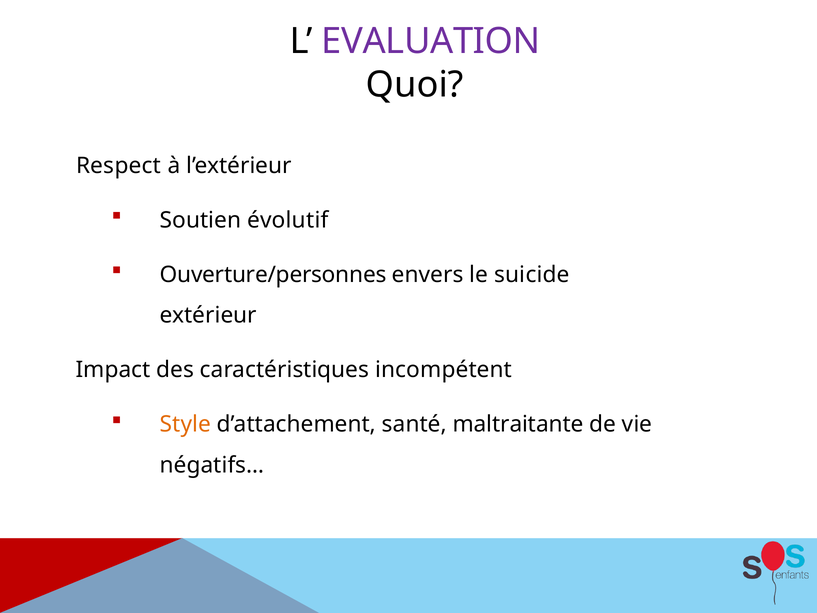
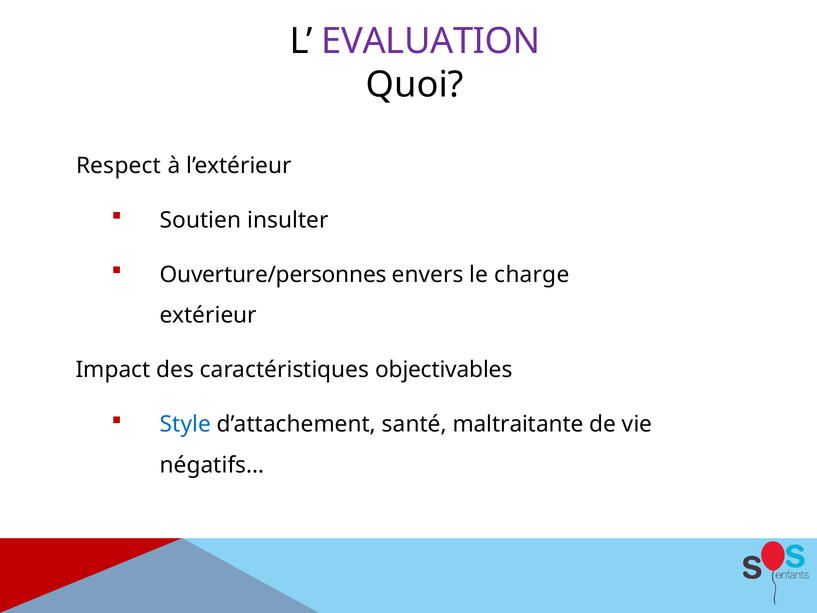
évolutif: évolutif -> insulter
suicide: suicide -> charge
incompétent: incompétent -> objectivables
Style colour: orange -> blue
